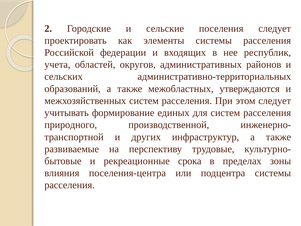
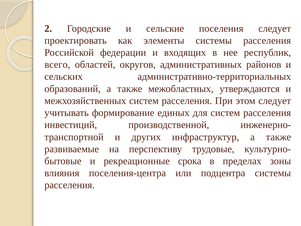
учета: учета -> всего
природного: природного -> инвестиций
